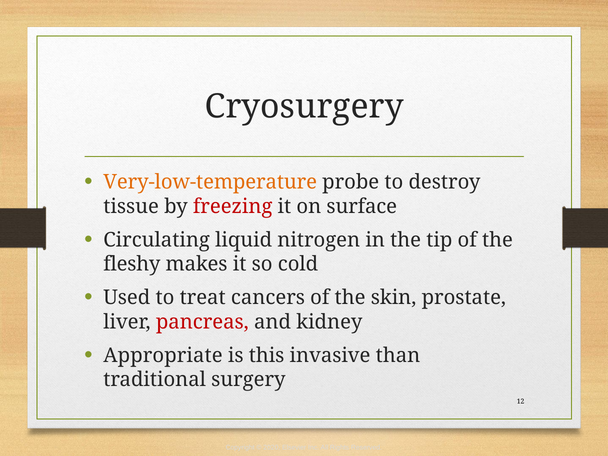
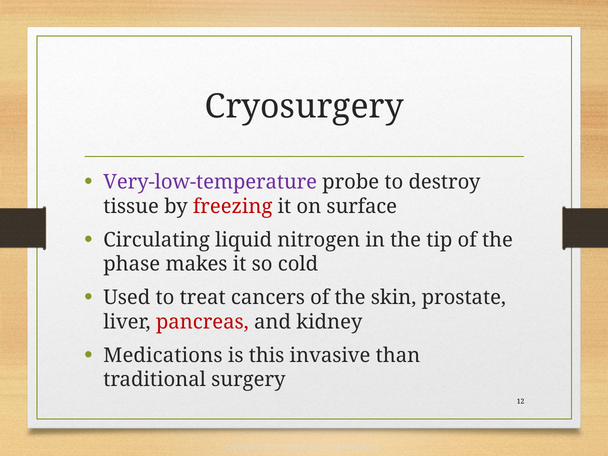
Very-low-temperature colour: orange -> purple
fleshy: fleshy -> phase
Appropriate: Appropriate -> Medications
